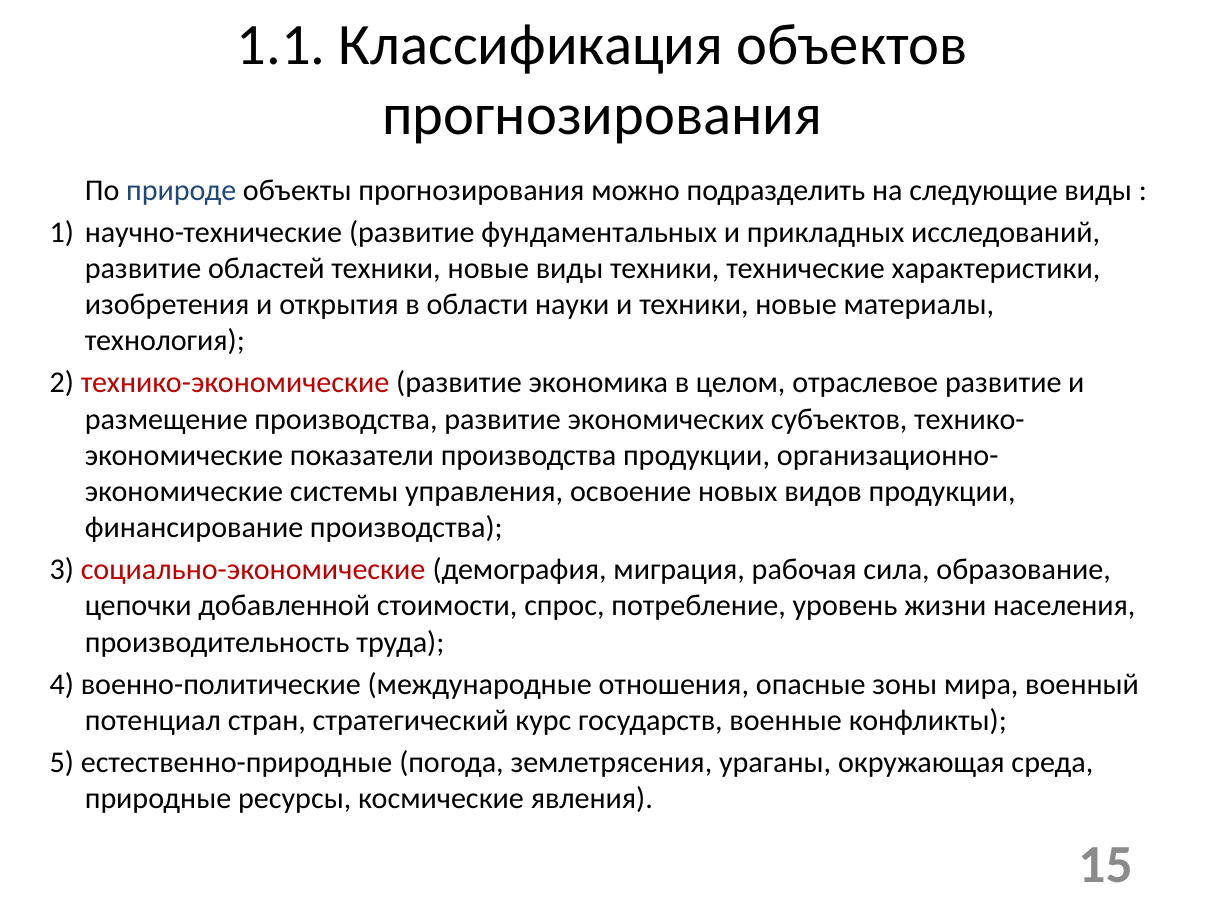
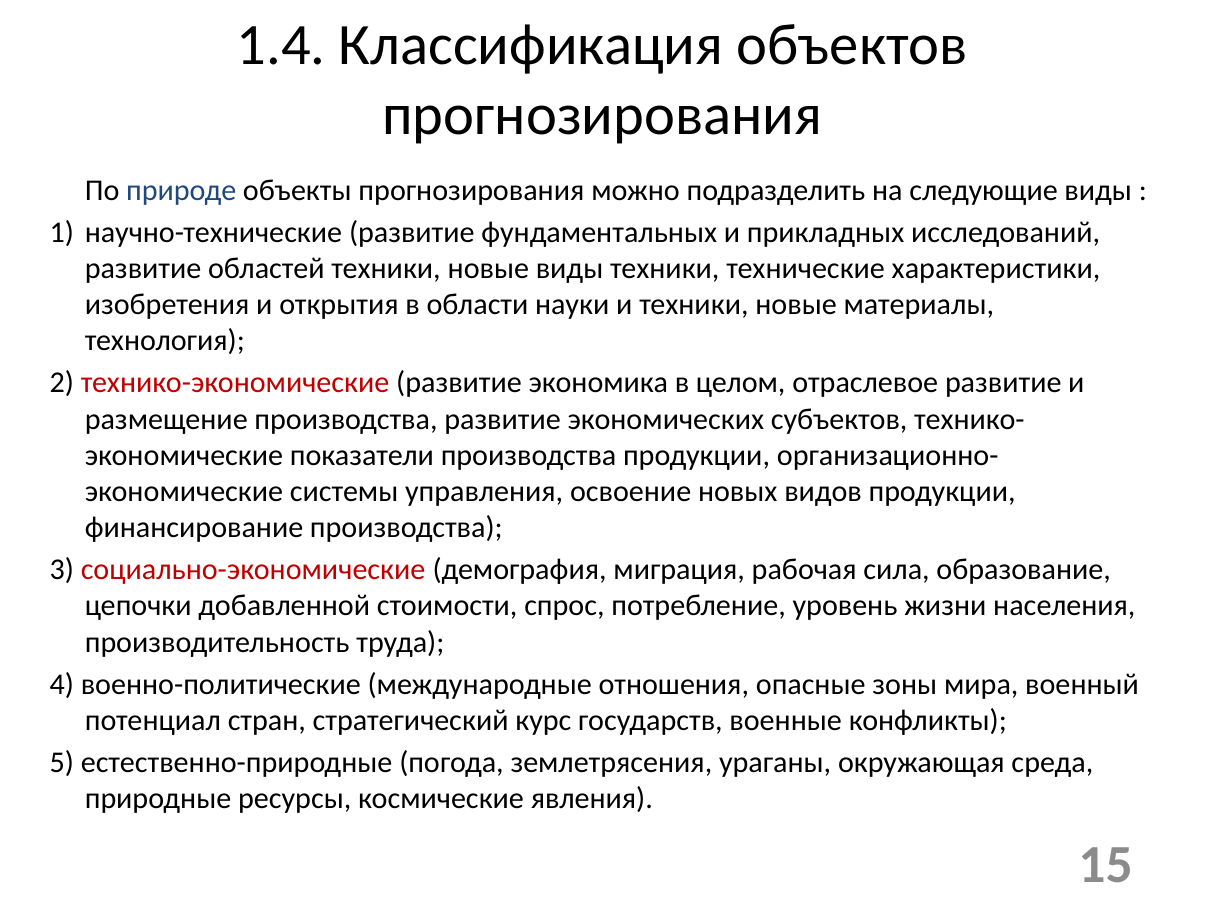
1.1: 1.1 -> 1.4
